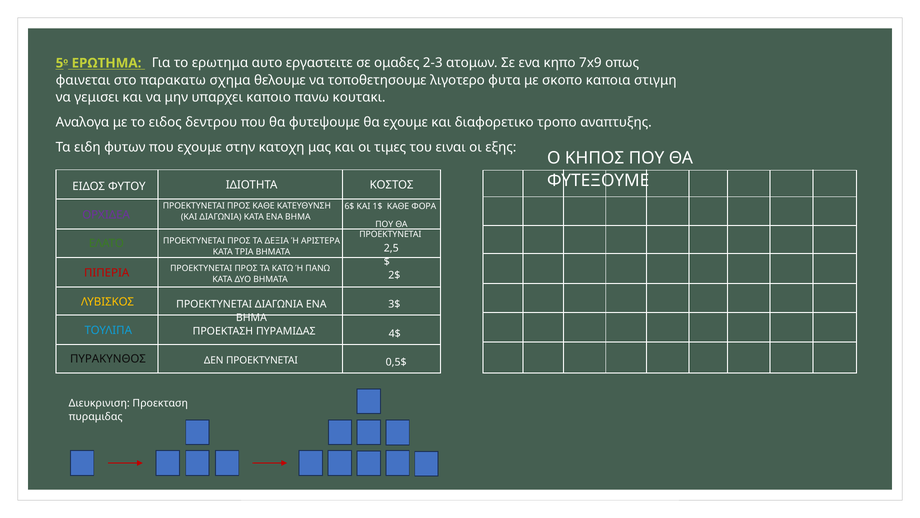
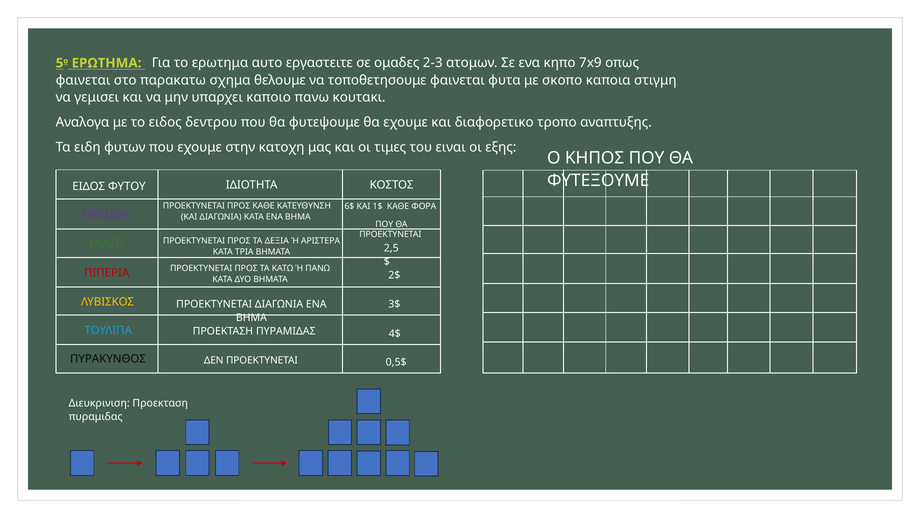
τοποθετησουμε λιγοτερο: λιγοτερο -> φαινεται
